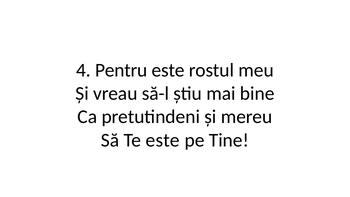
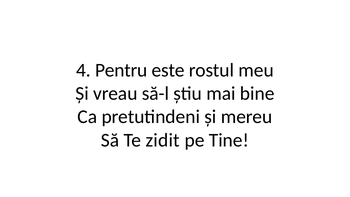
Te este: este -> zidit
